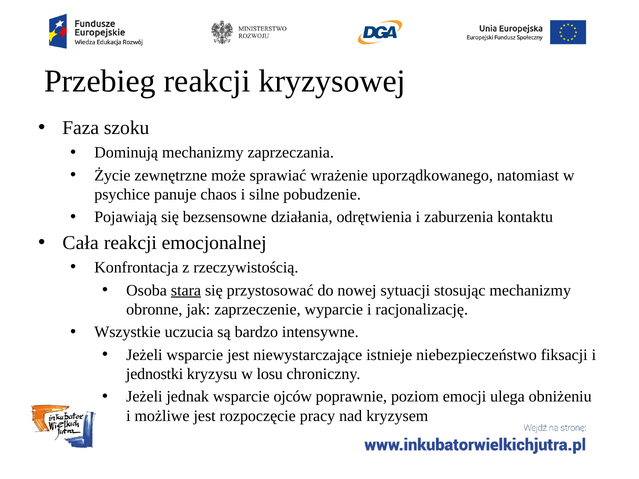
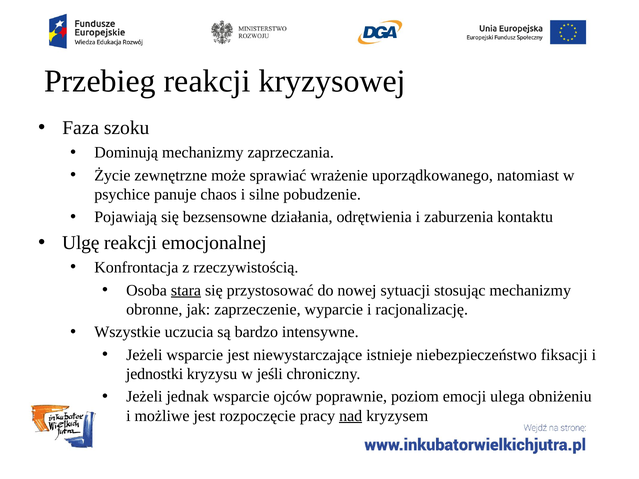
Cała: Cała -> Ulgę
losu: losu -> jeśli
nad underline: none -> present
